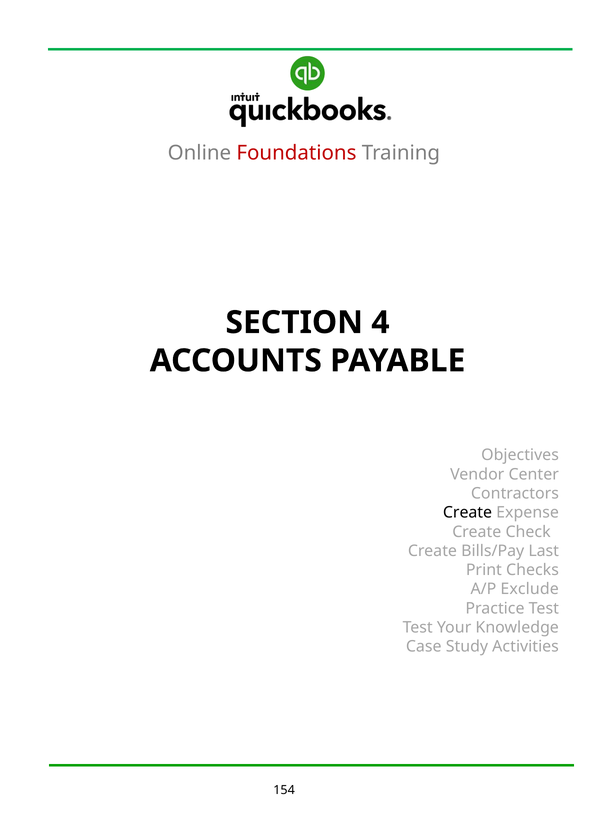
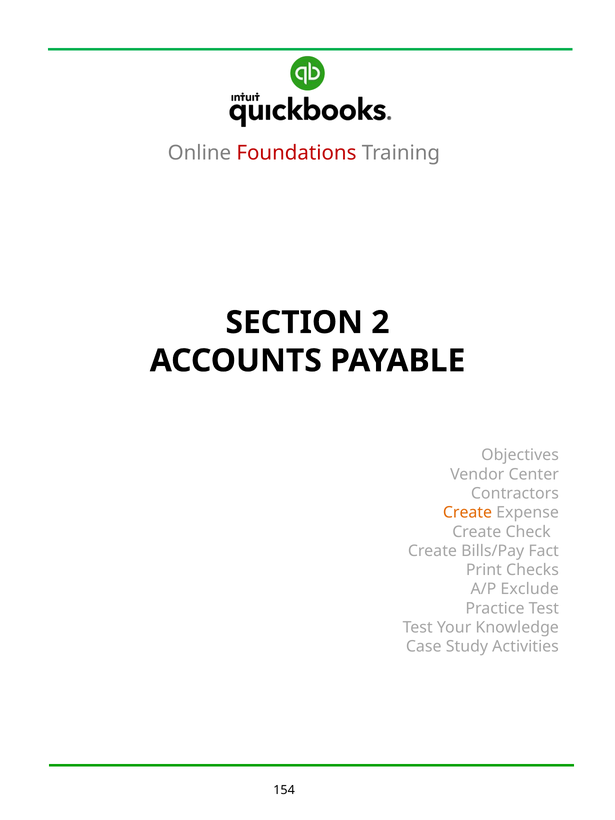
4: 4 -> 2
Create at (467, 513) colour: black -> orange
Last: Last -> Fact
